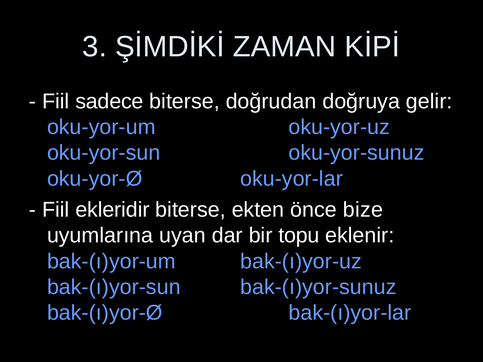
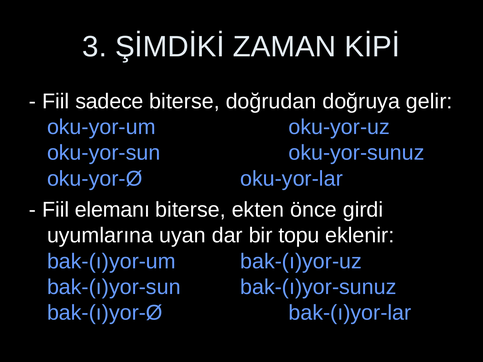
ekleridir: ekleridir -> elemanı
bize: bize -> girdi
